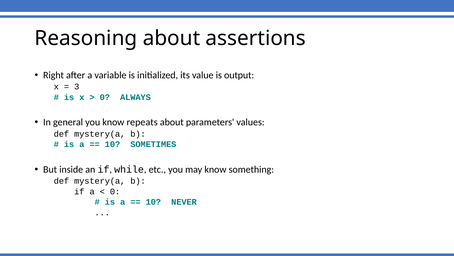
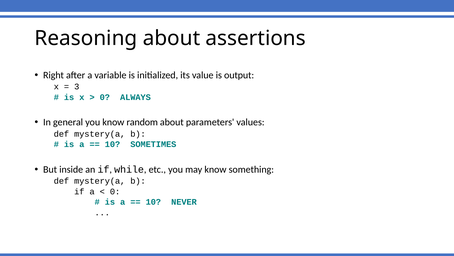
repeats: repeats -> random
